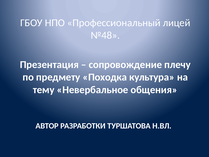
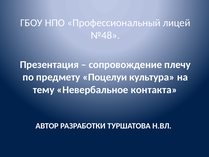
Походка: Походка -> Поцелуи
общения: общения -> контакта
